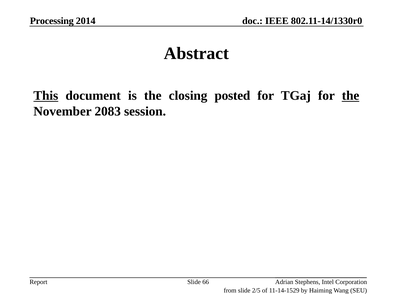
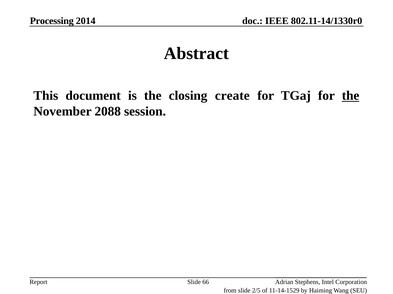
This underline: present -> none
posted: posted -> create
2083: 2083 -> 2088
